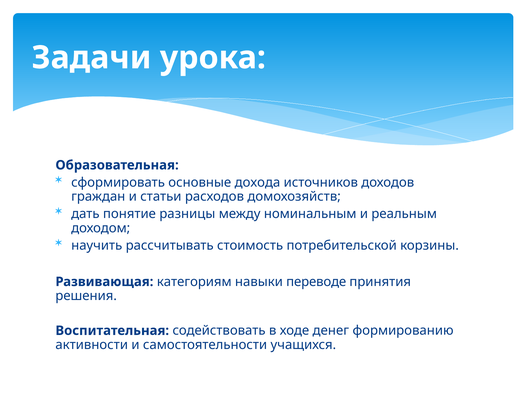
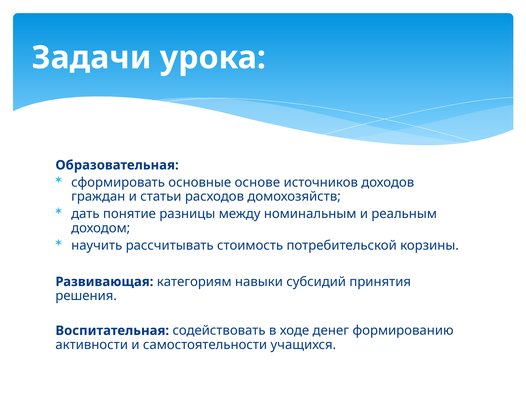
дохода: дохода -> основе
переводе: переводе -> субсидий
